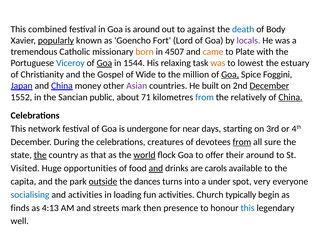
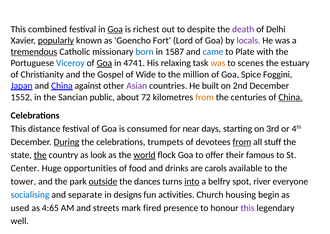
Goa at (115, 29) underline: none -> present
is around: around -> richest
against: against -> despite
death colour: blue -> purple
Body: Body -> Delhi
tremendous underline: none -> present
born colour: orange -> blue
4507: 4507 -> 1587
came colour: orange -> blue
1544: 1544 -> 4741
lowest: lowest -> scenes
Goa at (230, 74) underline: present -> none
money: money -> against
December at (269, 86) underline: present -> none
71: 71 -> 72
from at (205, 97) colour: blue -> orange
relatively: relatively -> centuries
network: network -> distance
undergone: undergone -> consumed
During underline: none -> present
creatures: creatures -> trumpets
sure: sure -> stuff
that: that -> look
their around: around -> famous
Visited: Visited -> Center
and at (156, 168) underline: present -> none
capita: capita -> tower
into underline: none -> present
under: under -> belfry
very: very -> river
and activities: activities -> separate
loading: loading -> designs
typically: typically -> housing
finds: finds -> used
4:13: 4:13 -> 4:65
then: then -> fired
this at (248, 207) colour: blue -> purple
